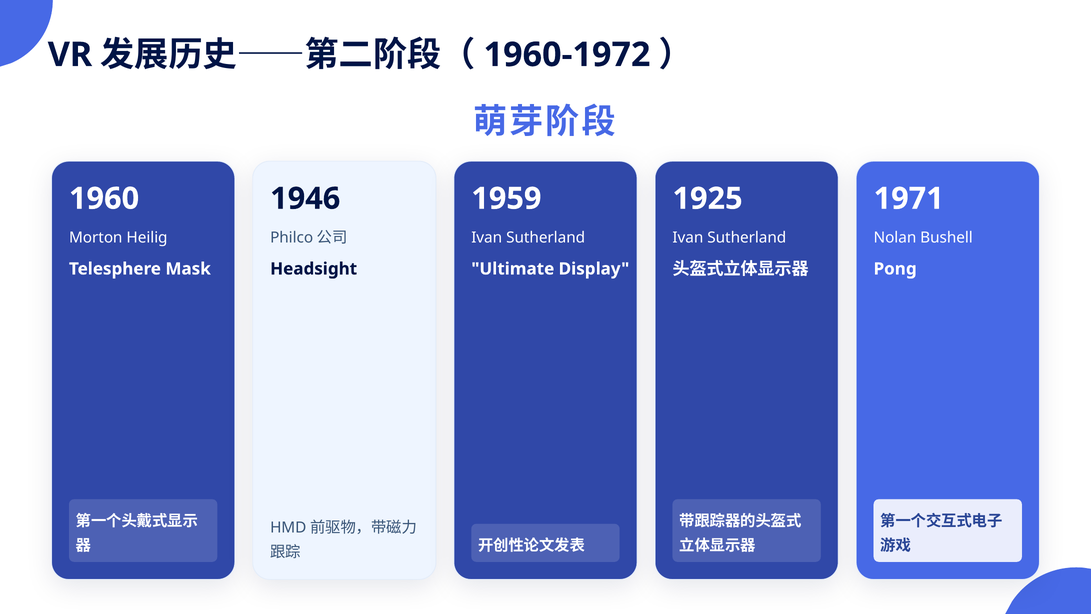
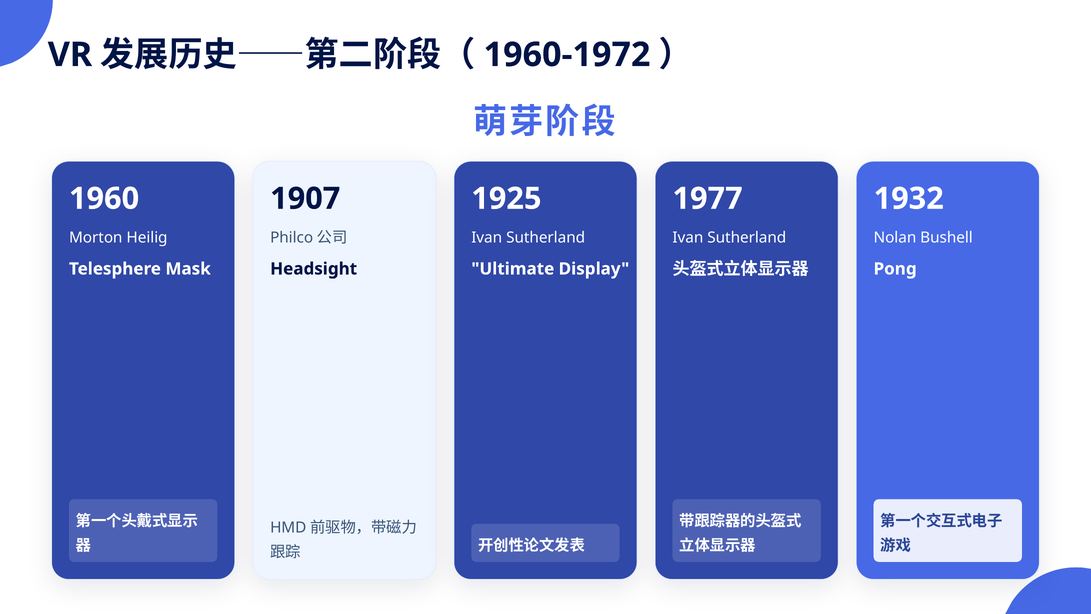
1946: 1946 -> 1907
1959: 1959 -> 1925
1925: 1925 -> 1977
1971: 1971 -> 1932
